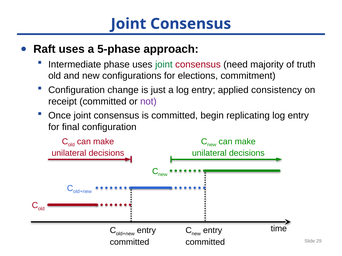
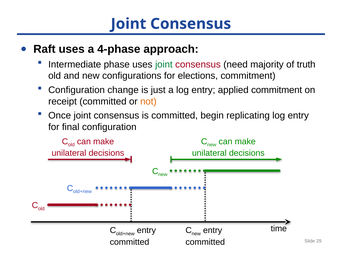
5-phase: 5-phase -> 4-phase
applied consistency: consistency -> commitment
not colour: purple -> orange
